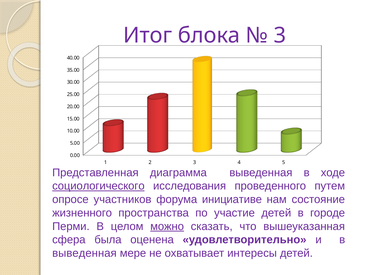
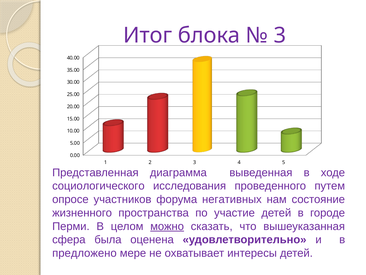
социологического underline: present -> none
инициативе: инициативе -> негативных
выведенная at (84, 253): выведенная -> предложено
